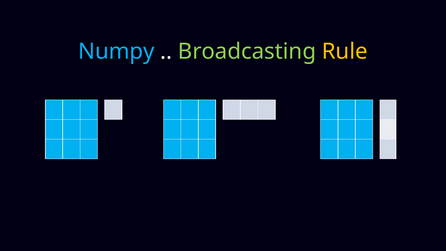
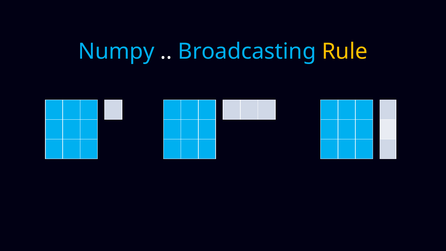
Broadcasting colour: light green -> light blue
